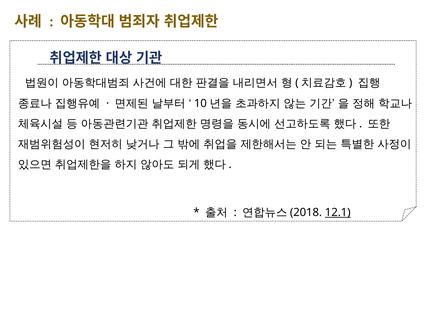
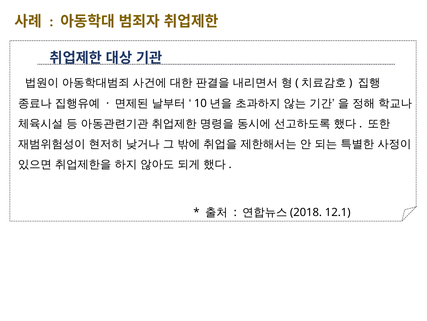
12.1 underline: present -> none
